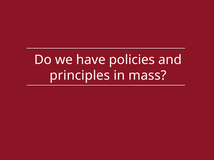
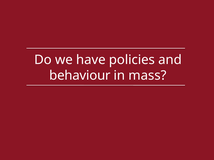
principles: principles -> behaviour
